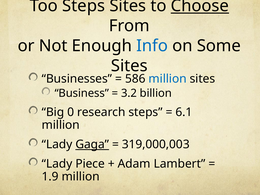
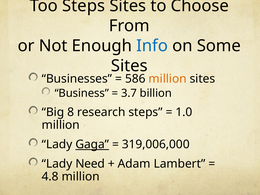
Choose underline: present -> none
million at (168, 79) colour: blue -> orange
3.2: 3.2 -> 3.7
0: 0 -> 8
6.1: 6.1 -> 1.0
319,000,003: 319,000,003 -> 319,006,000
Piece: Piece -> Need
1.9: 1.9 -> 4.8
